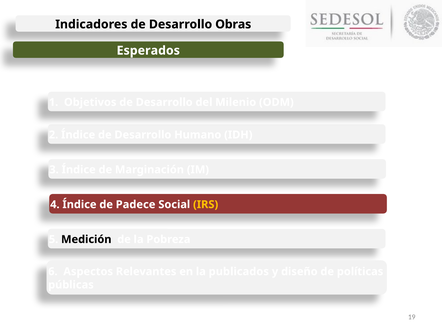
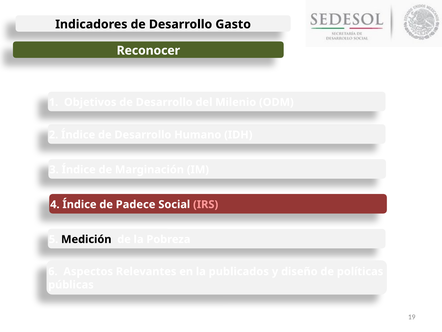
Obras: Obras -> Gasto
Esperados: Esperados -> Reconocer
IRS colour: yellow -> pink
